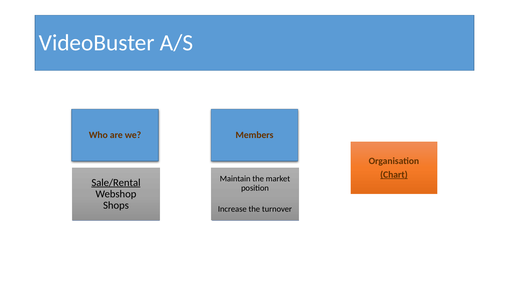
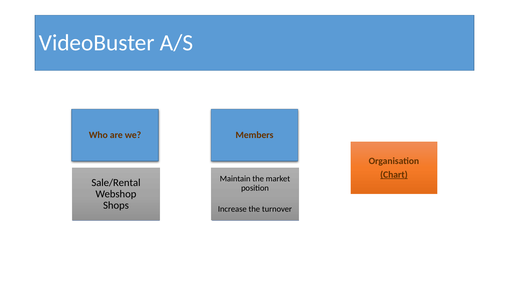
Sale/Rental underline: present -> none
